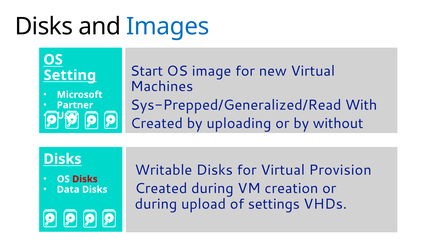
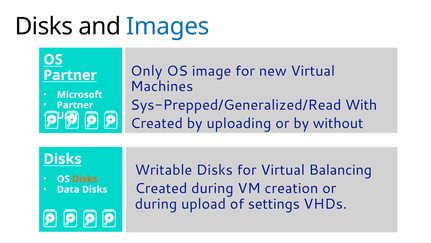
Start: Start -> Only
Setting at (70, 75): Setting -> Partner
Provision: Provision -> Balancing
Disks at (85, 179) colour: red -> orange
